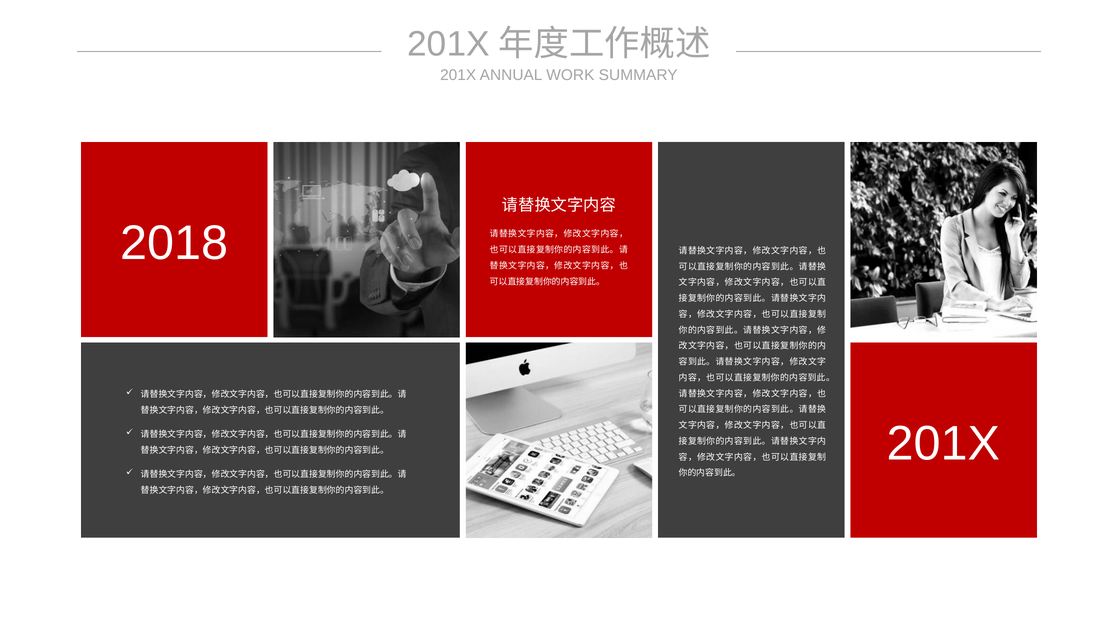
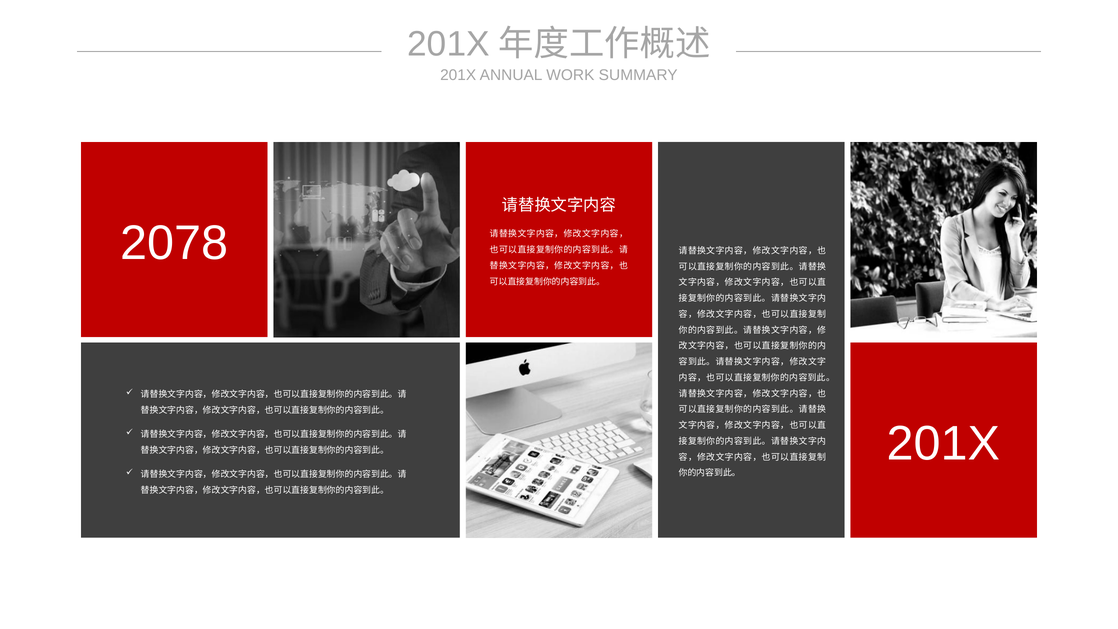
2018: 2018 -> 2078
